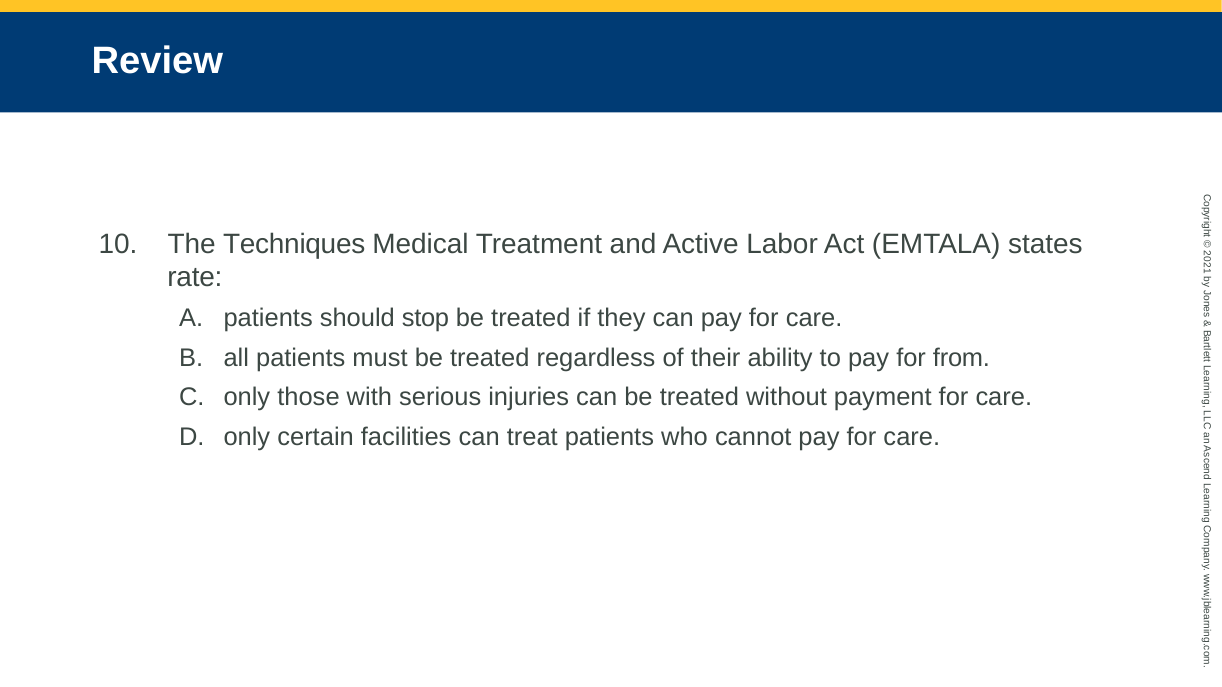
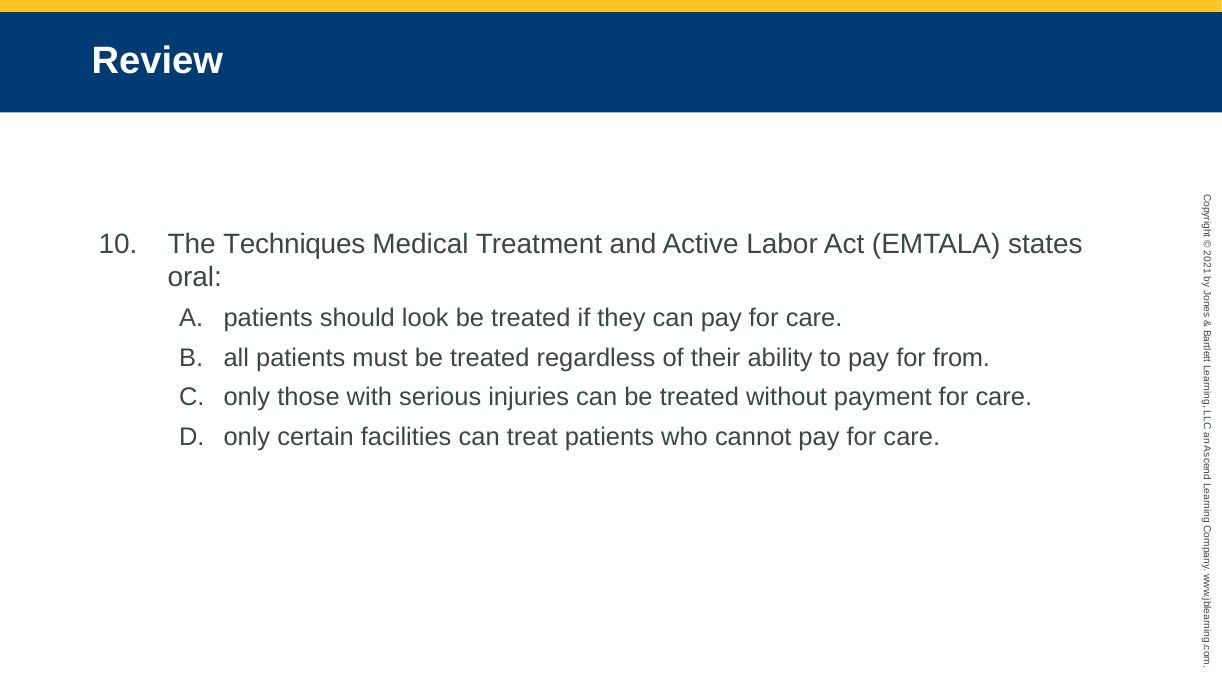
rate: rate -> oral
stop: stop -> look
